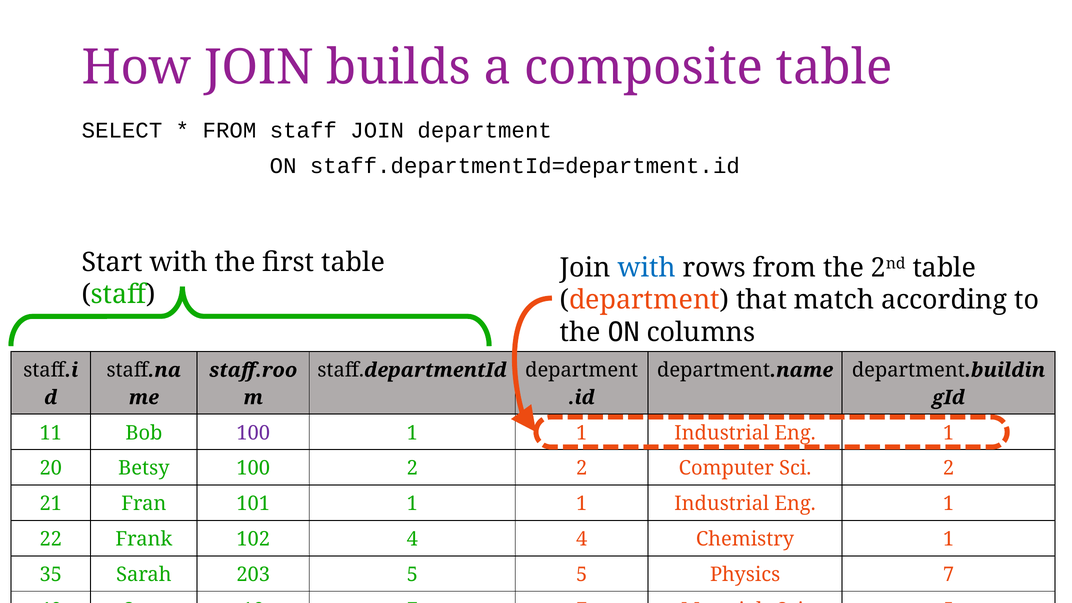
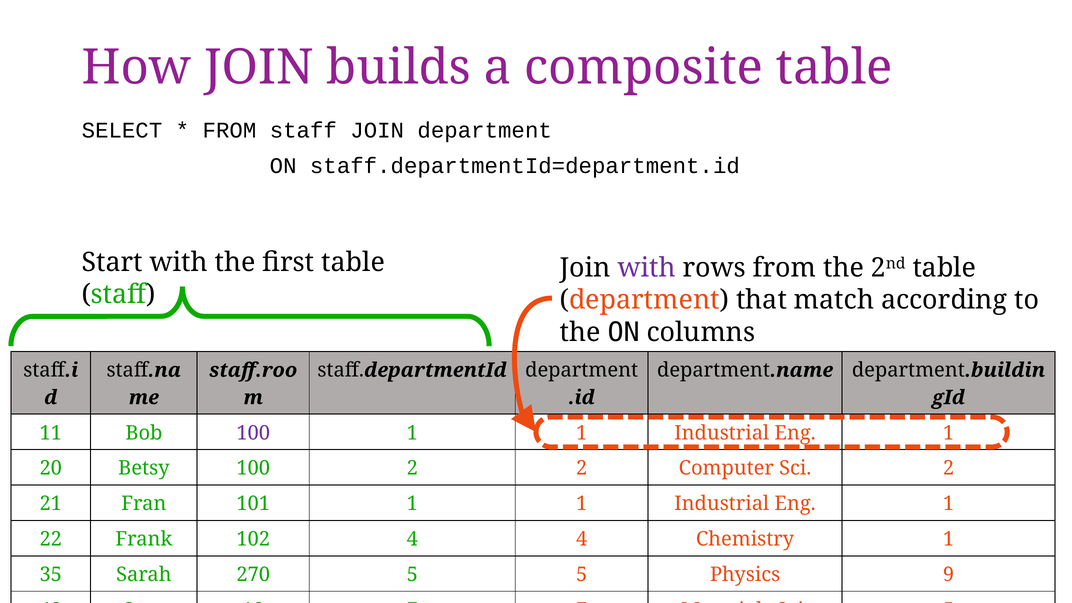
with at (647, 268) colour: blue -> purple
203: 203 -> 270
Physics 7: 7 -> 9
